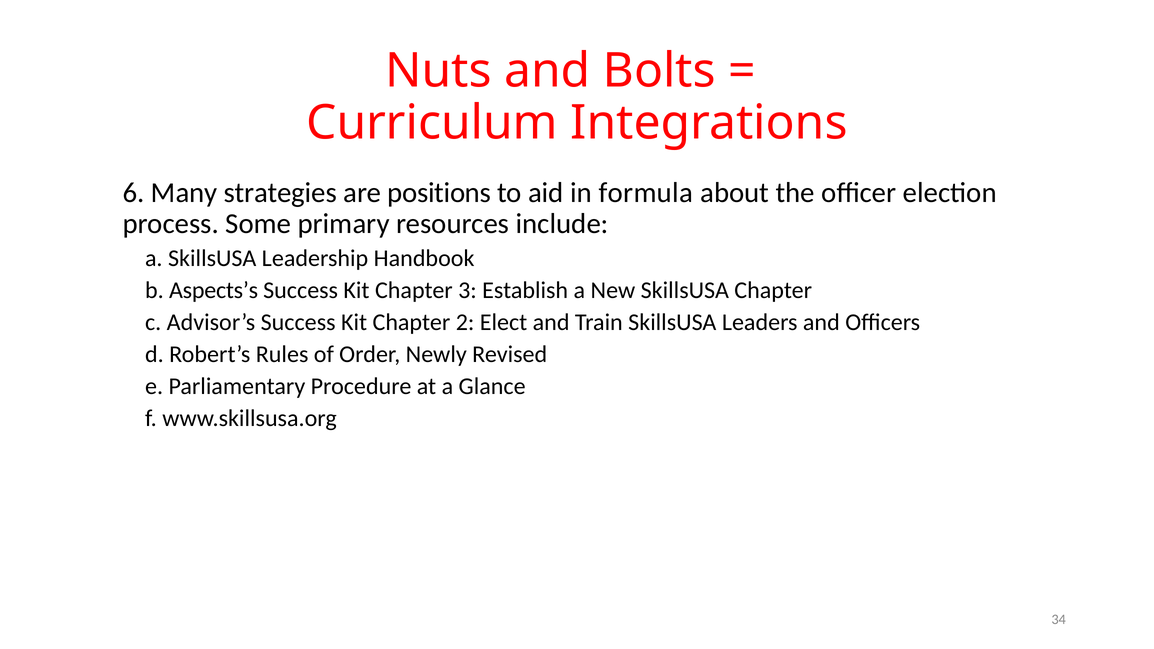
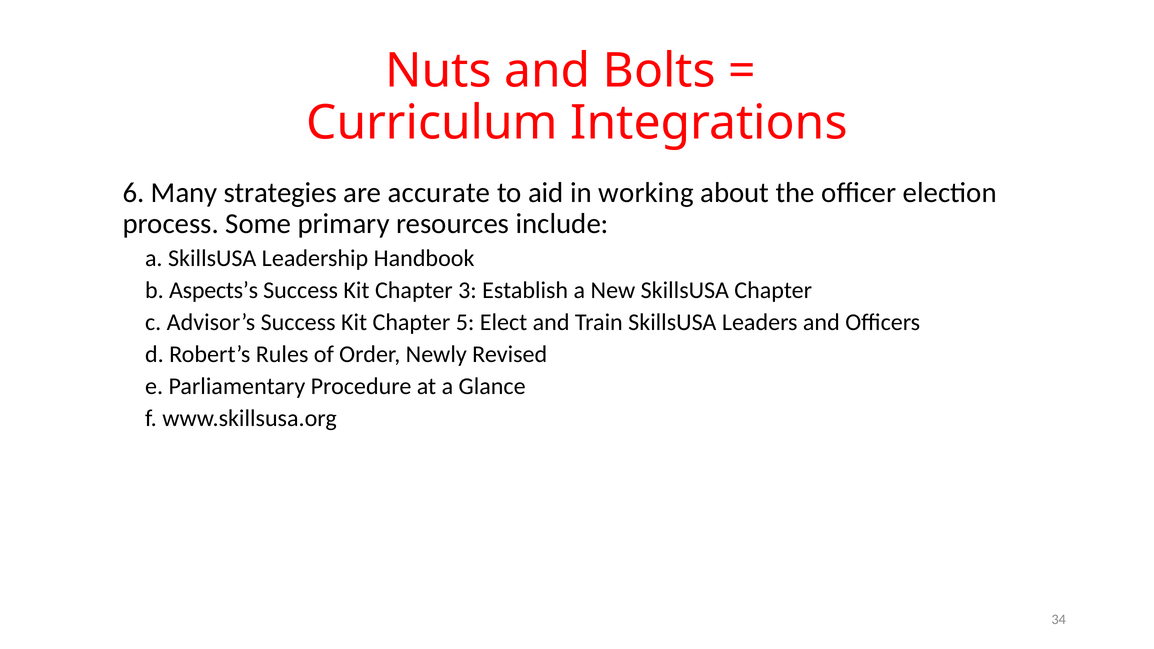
positions: positions -> accurate
formula: formula -> working
2: 2 -> 5
